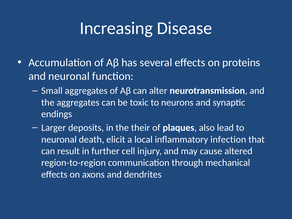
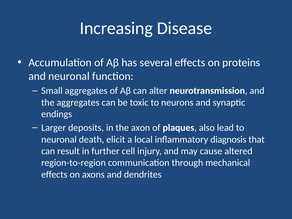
their: their -> axon
infection: infection -> diagnosis
